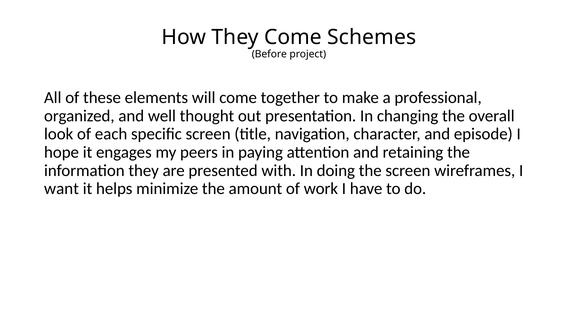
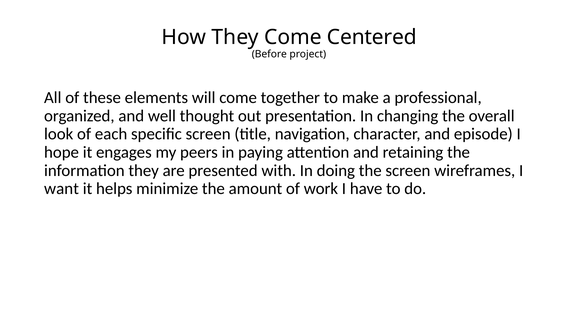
Schemes: Schemes -> Centered
